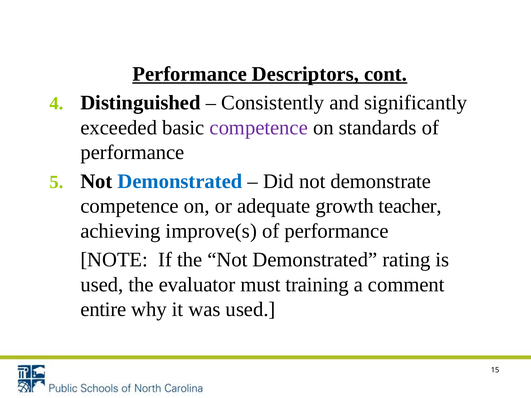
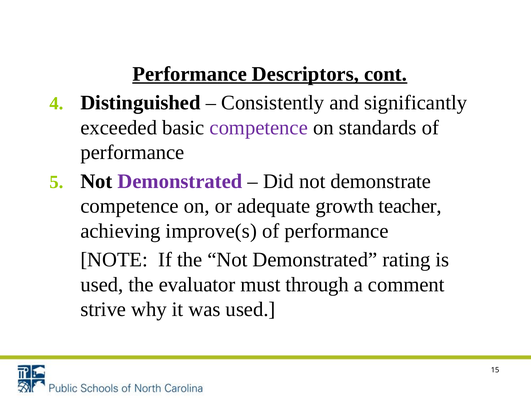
Demonstrated at (180, 181) colour: blue -> purple
training: training -> through
entire: entire -> strive
